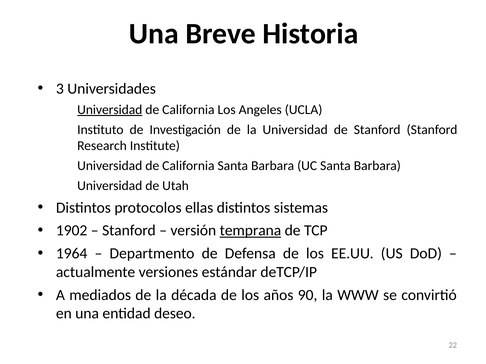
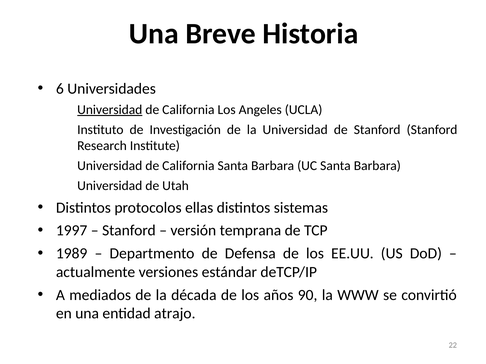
3: 3 -> 6
1902: 1902 -> 1997
temprana underline: present -> none
1964: 1964 -> 1989
deseo: deseo -> atrajo
